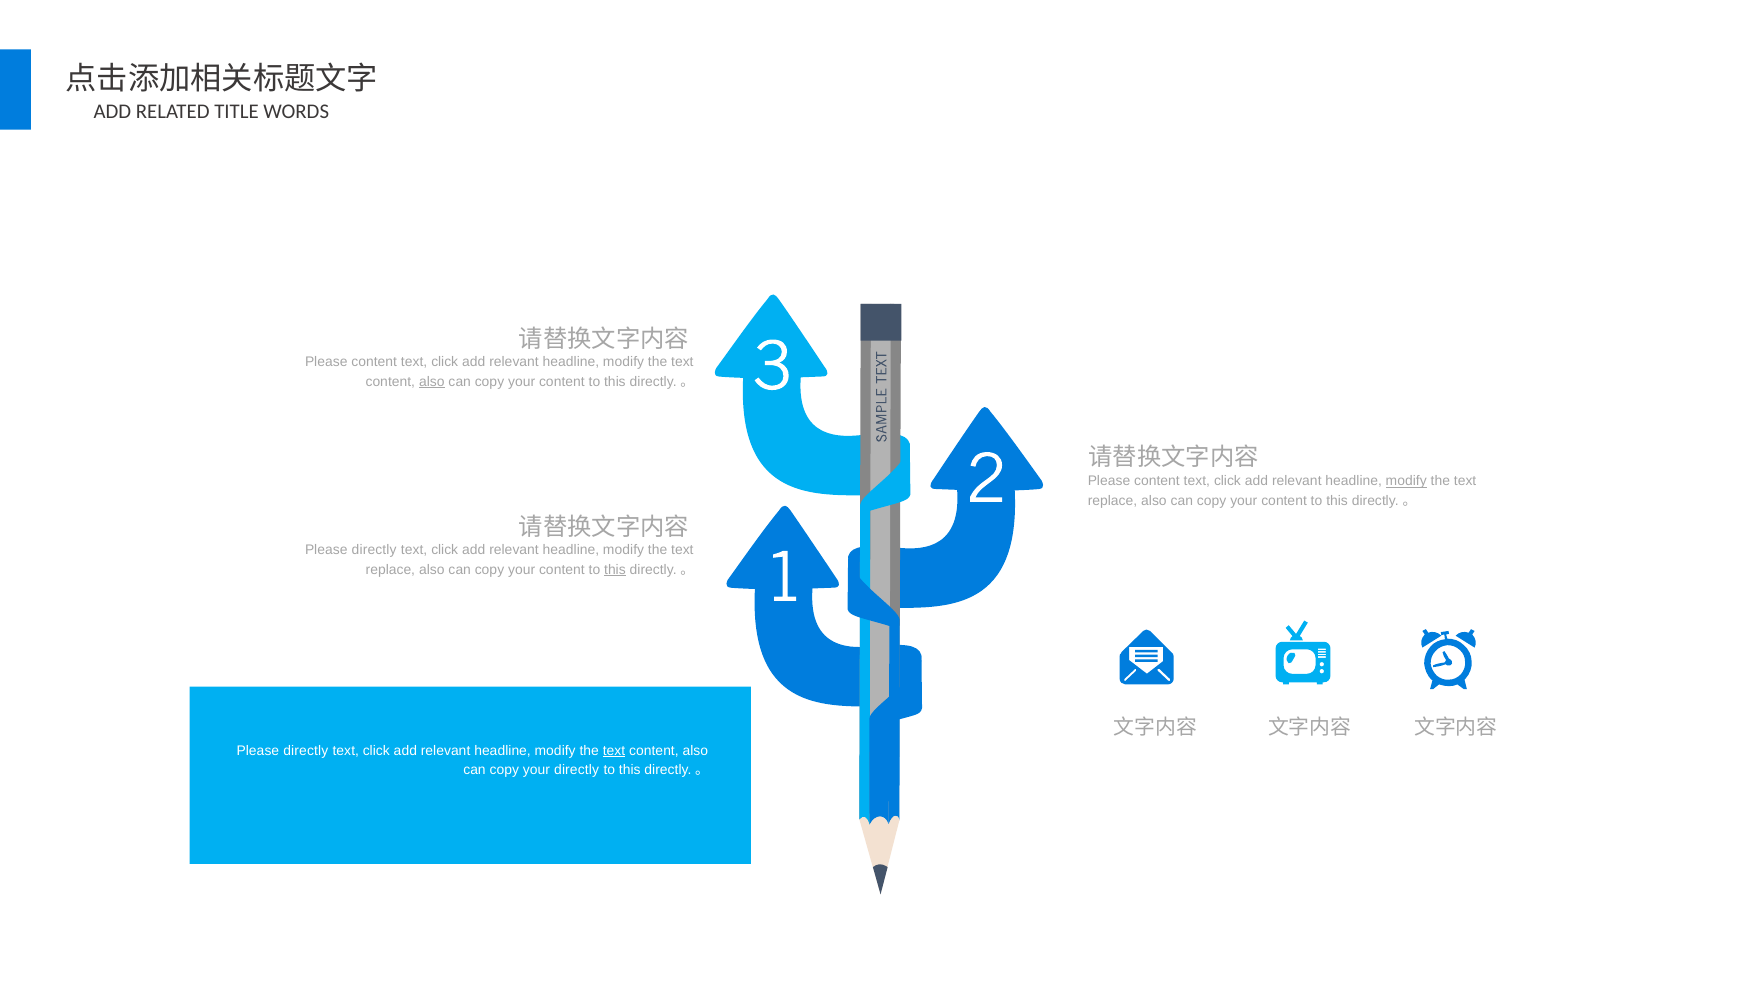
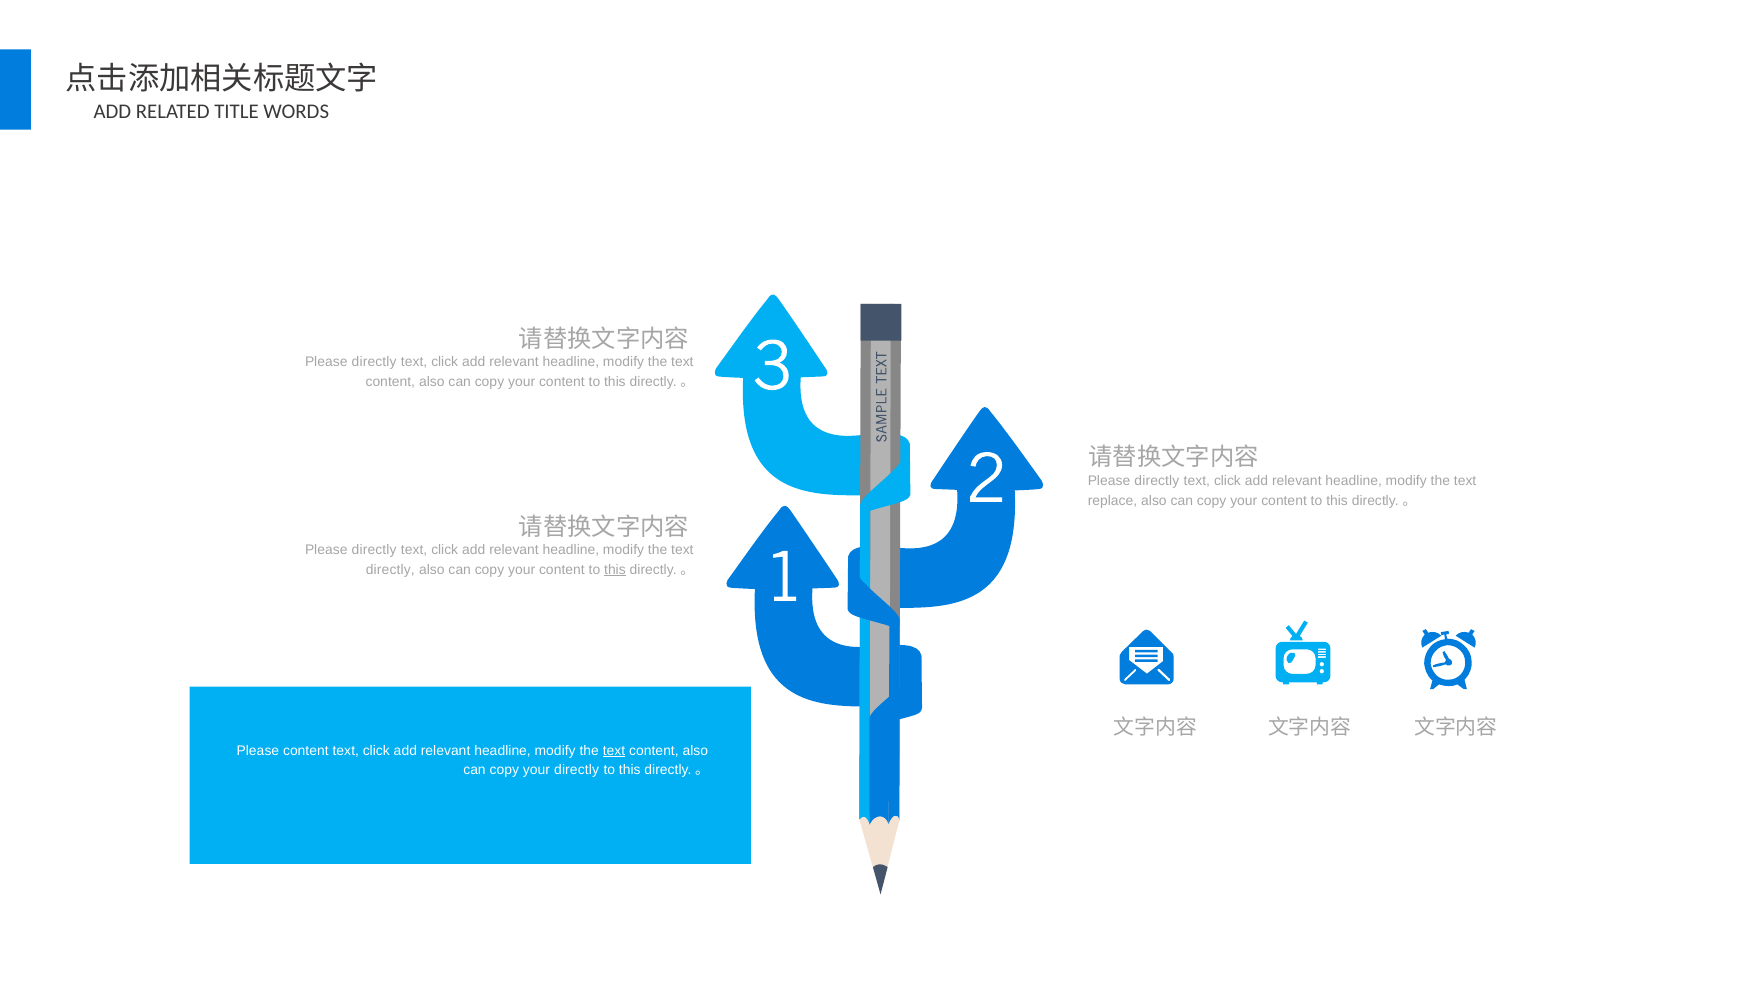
content at (374, 362): content -> directly
also at (432, 382) underline: present -> none
content at (1157, 481): content -> directly
modify at (1406, 481) underline: present -> none
replace at (390, 570): replace -> directly
directly at (306, 750): directly -> content
